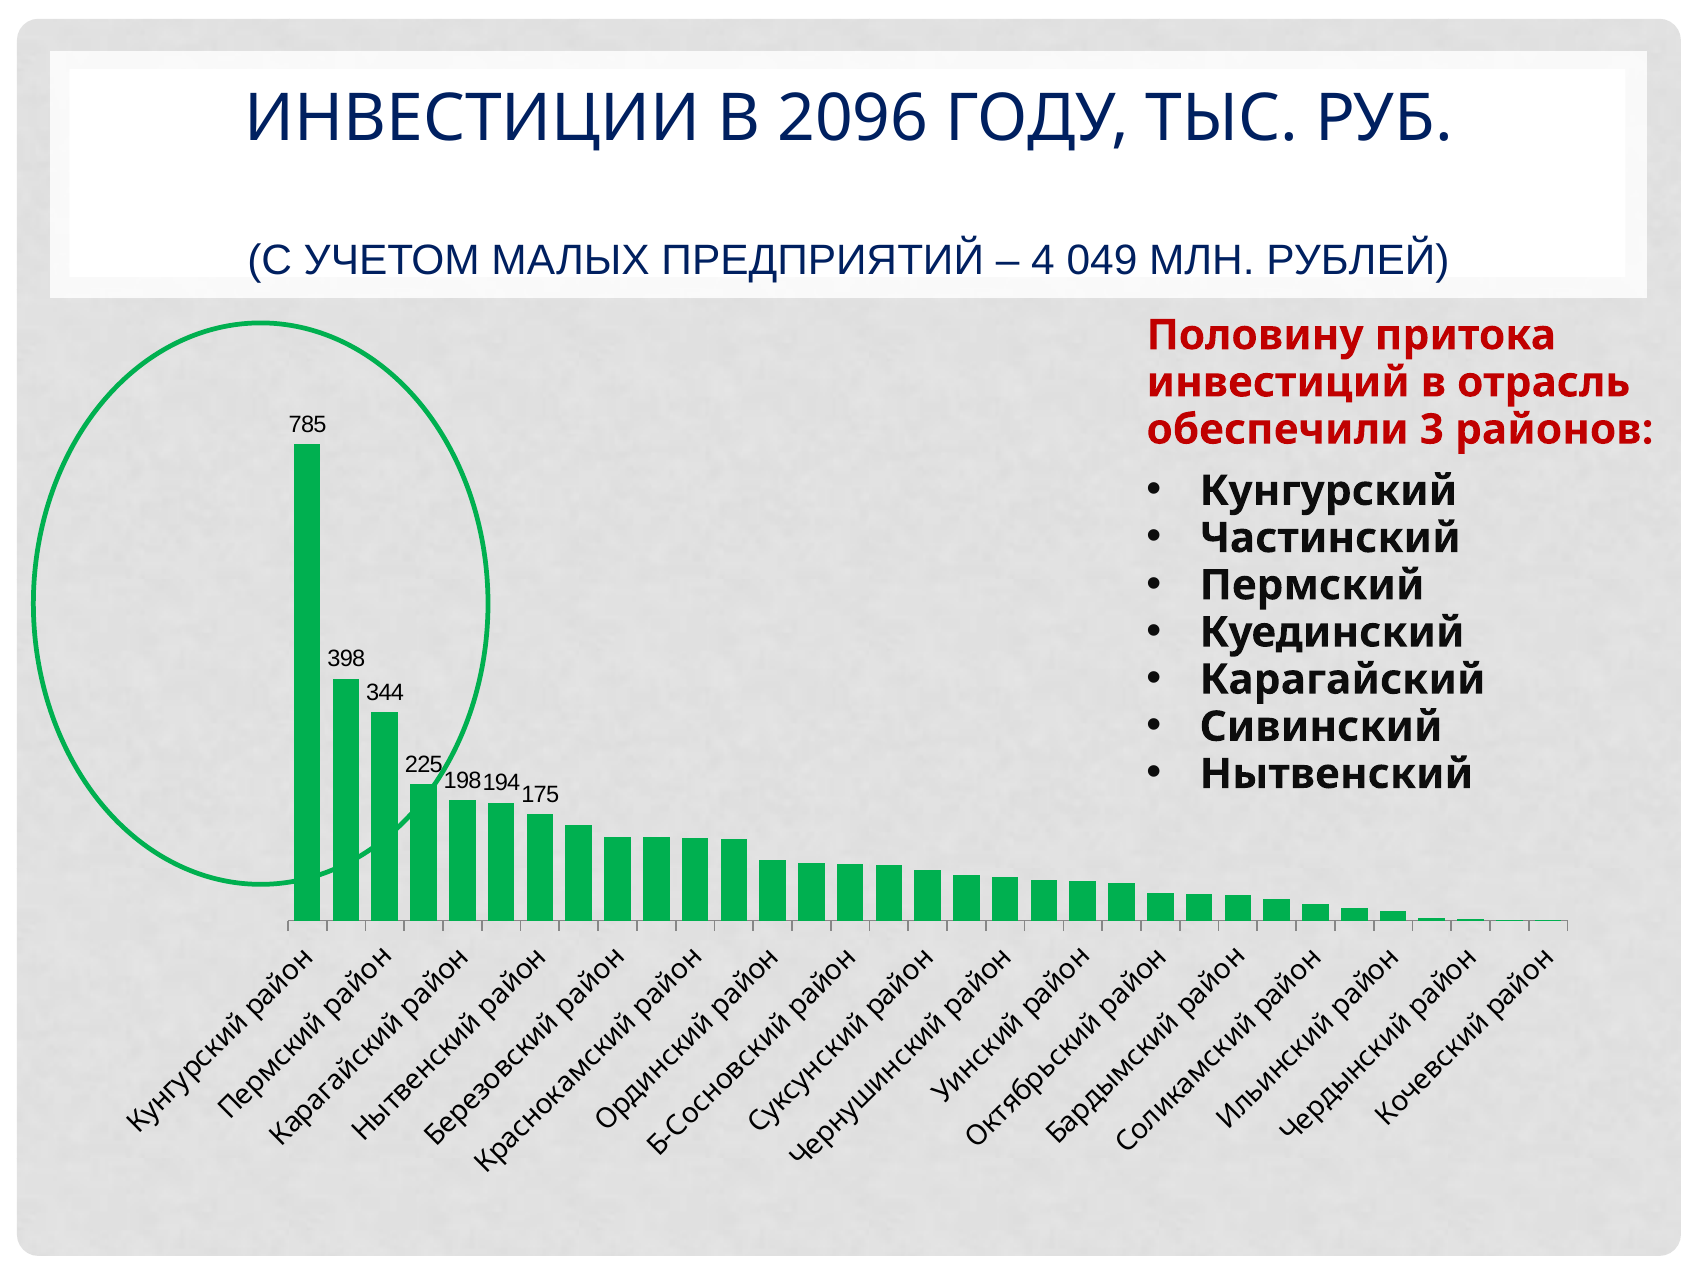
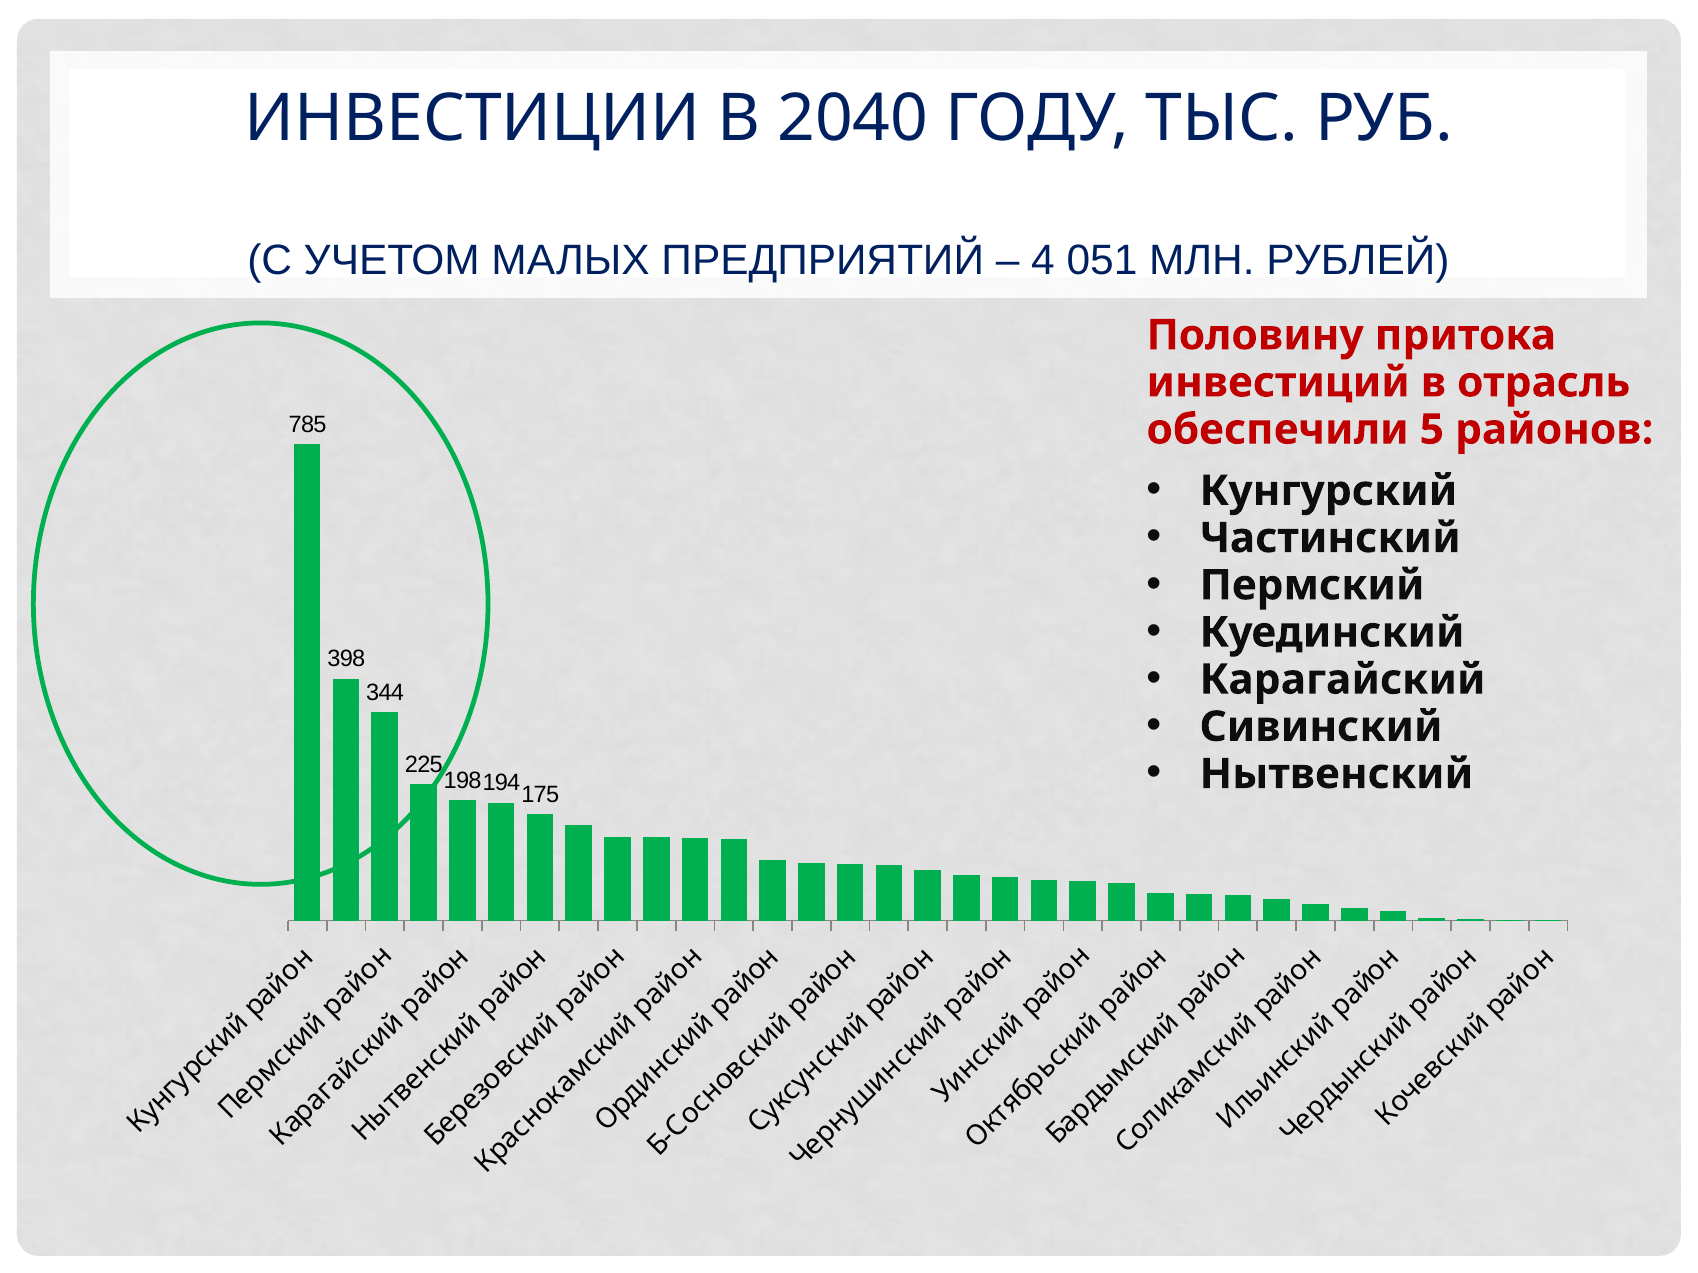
2096: 2096 -> 2040
049: 049 -> 051
3: 3 -> 5
